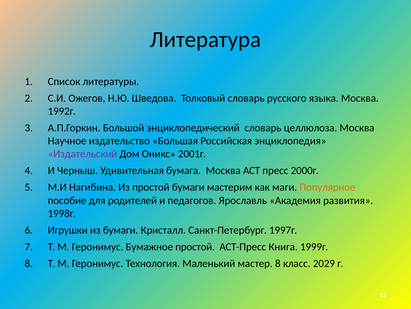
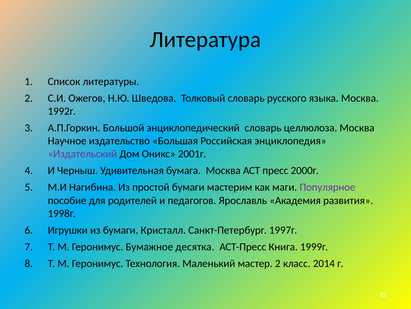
Популярное colour: orange -> purple
Бумажное простой: простой -> десятка
мастер 8: 8 -> 2
2029: 2029 -> 2014
